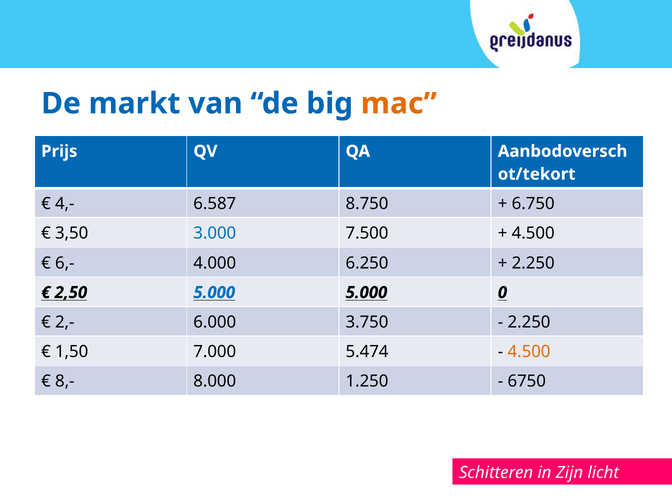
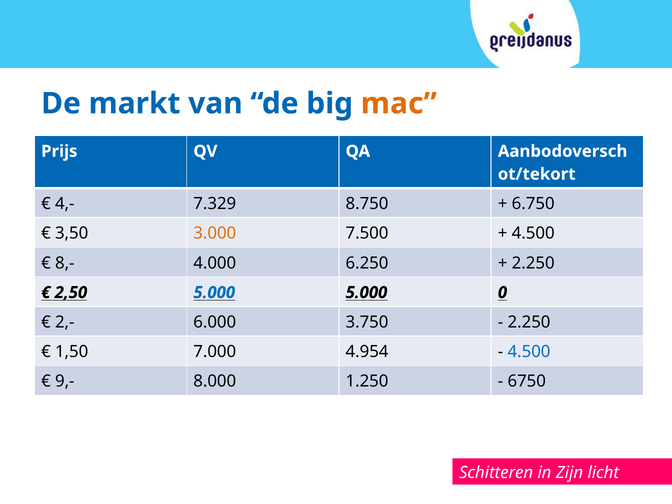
6.587: 6.587 -> 7.329
3.000 colour: blue -> orange
6,-: 6,- -> 8,-
5.474: 5.474 -> 4.954
4.500 at (529, 352) colour: orange -> blue
8,-: 8,- -> 9,-
